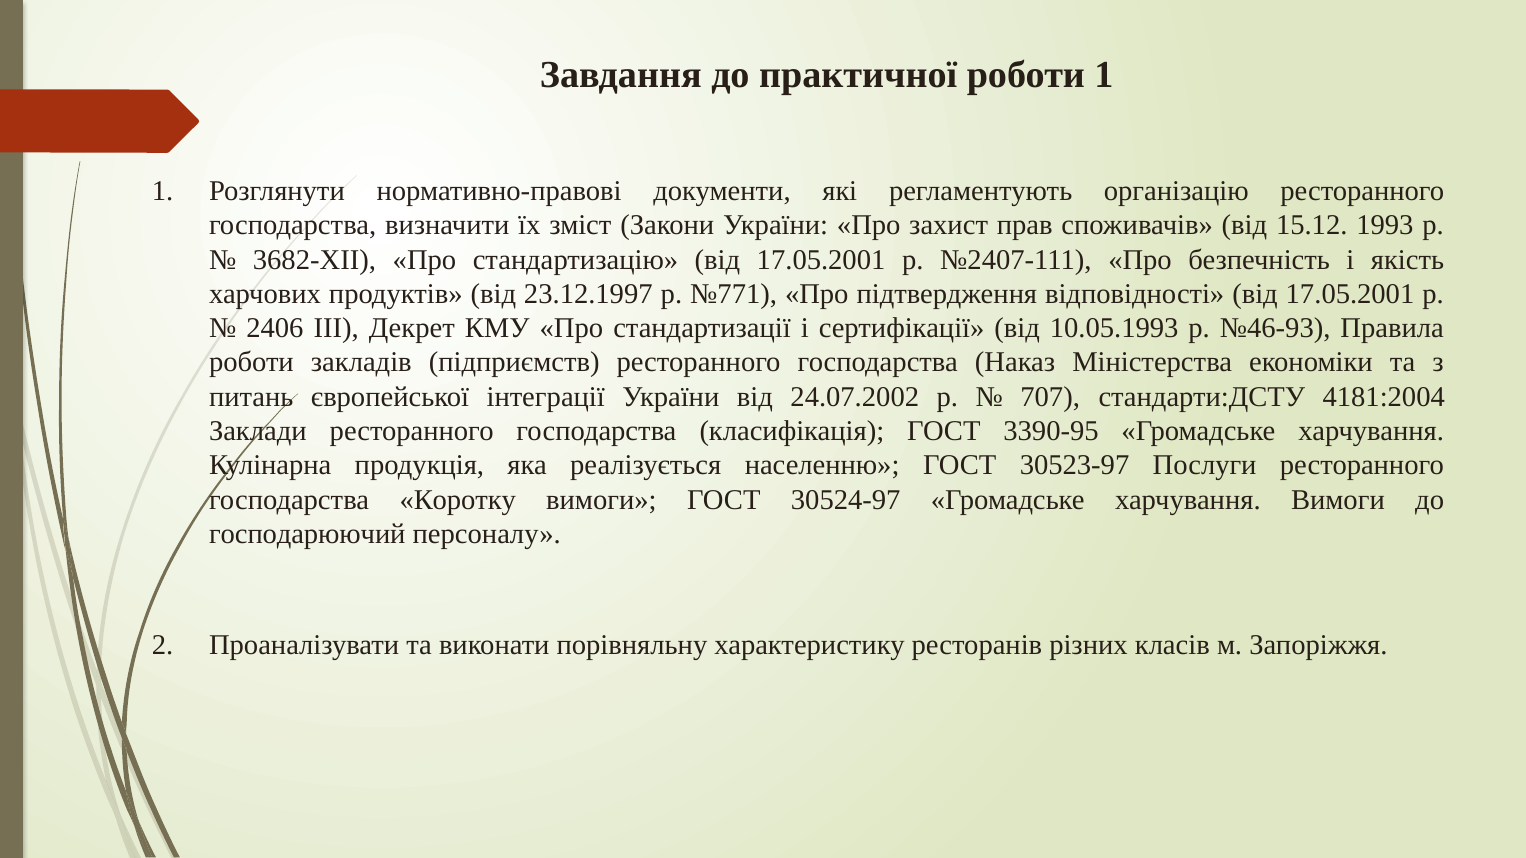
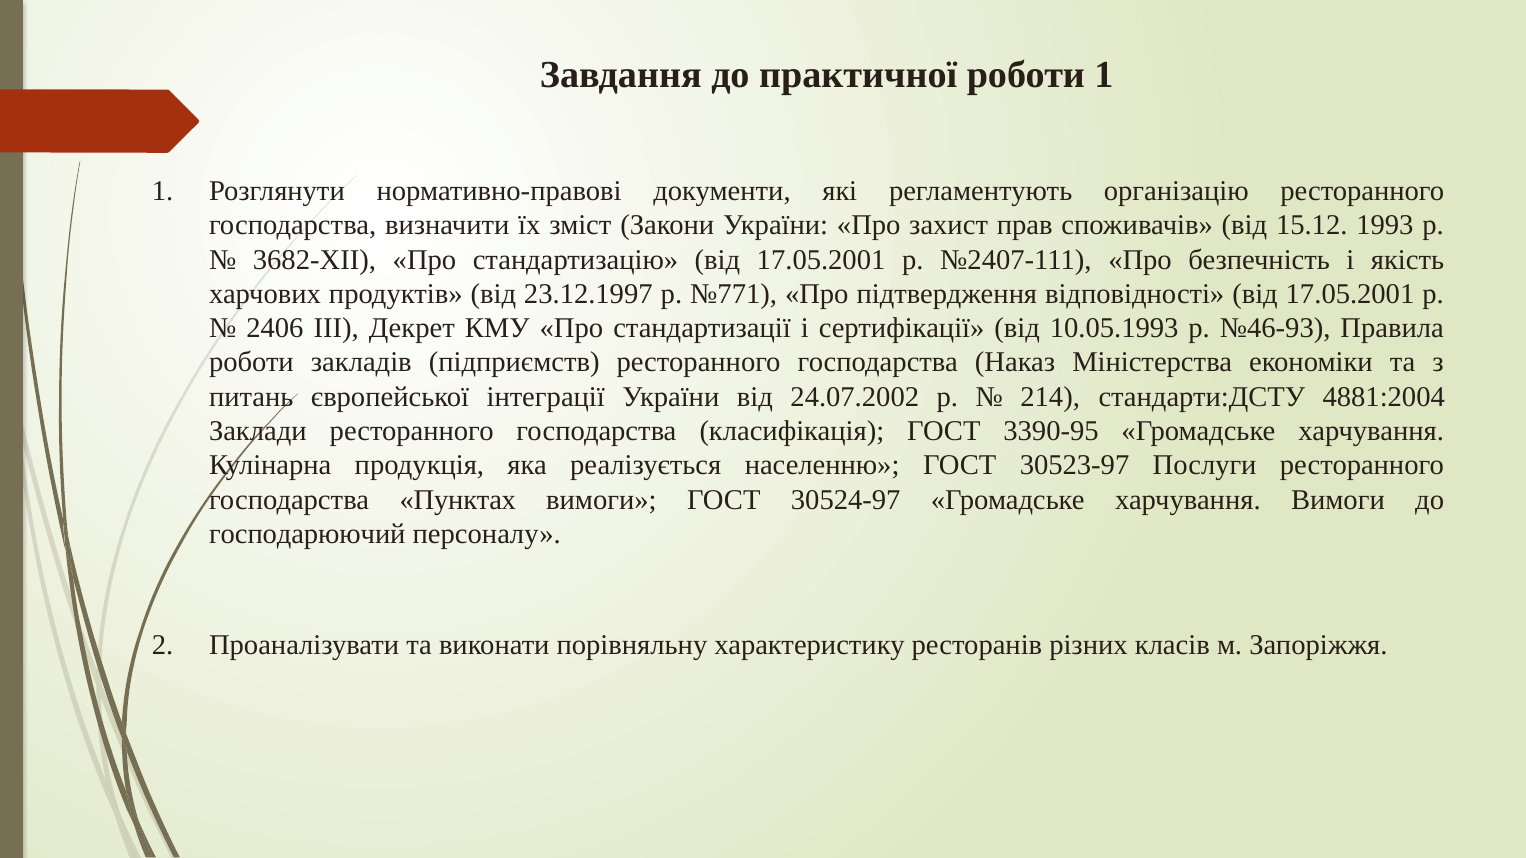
707: 707 -> 214
4181:2004: 4181:2004 -> 4881:2004
Коротку: Коротку -> Пунктах
